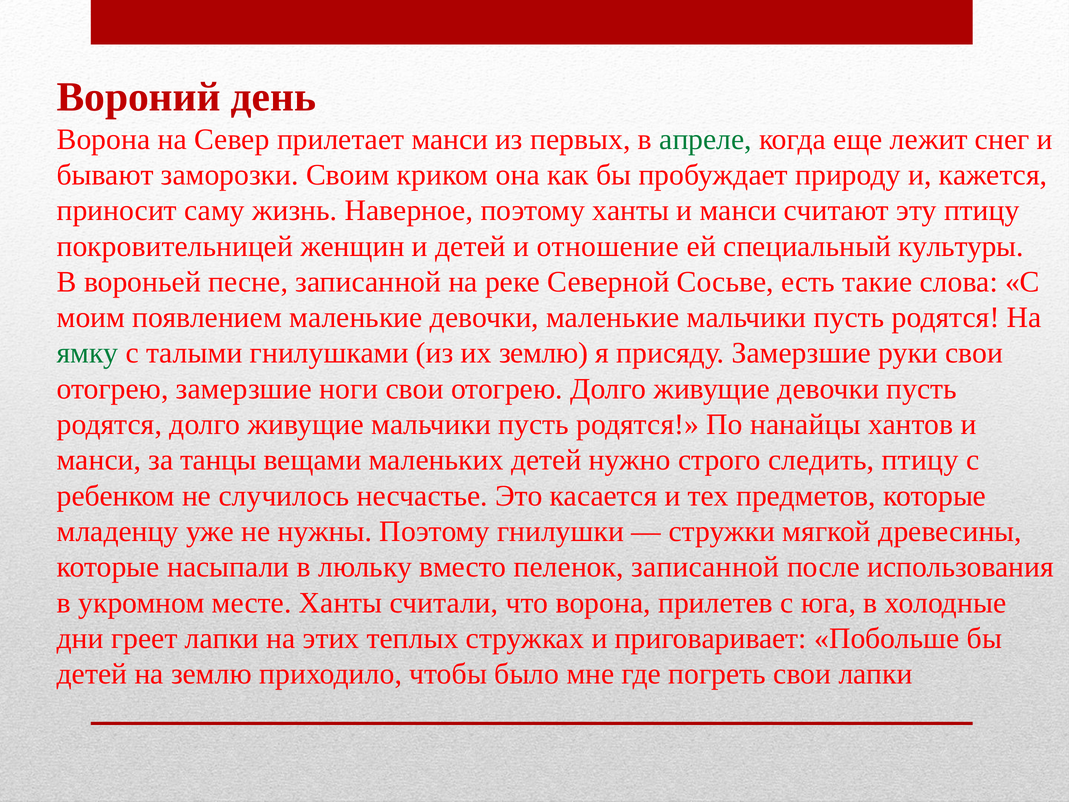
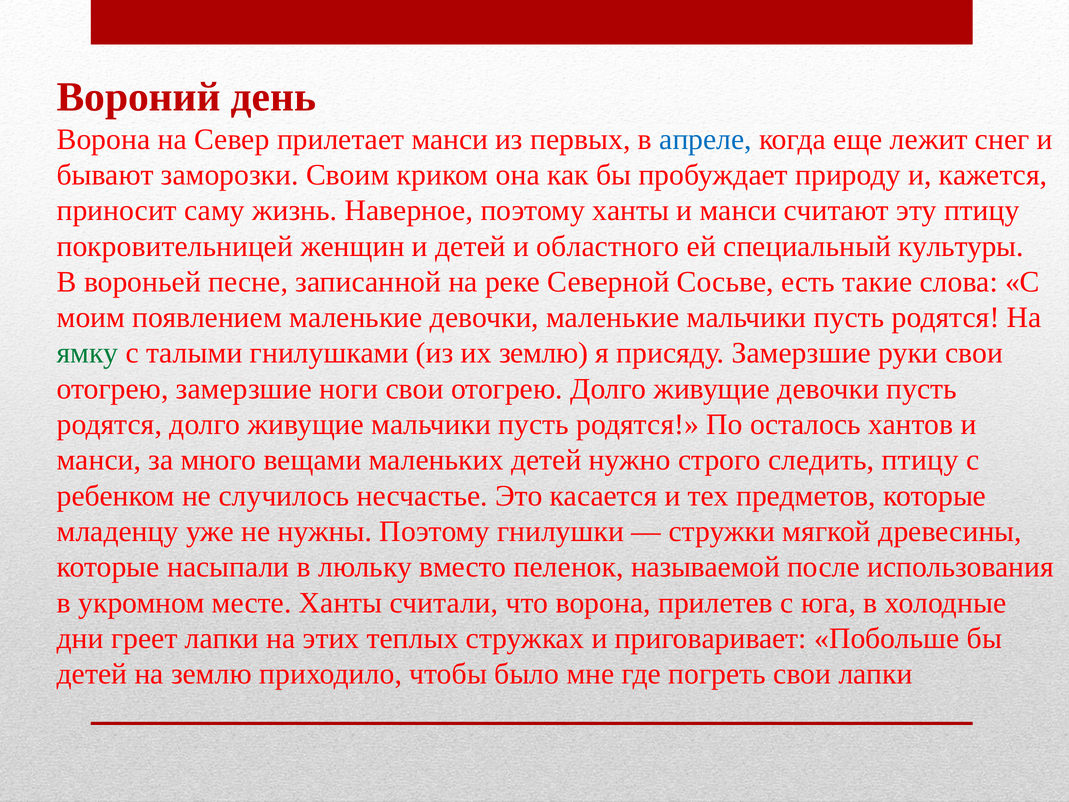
апреле colour: green -> blue
отношение: отношение -> областного
нанайцы: нанайцы -> осталось
танцы: танцы -> много
пеленок записанной: записанной -> называемой
